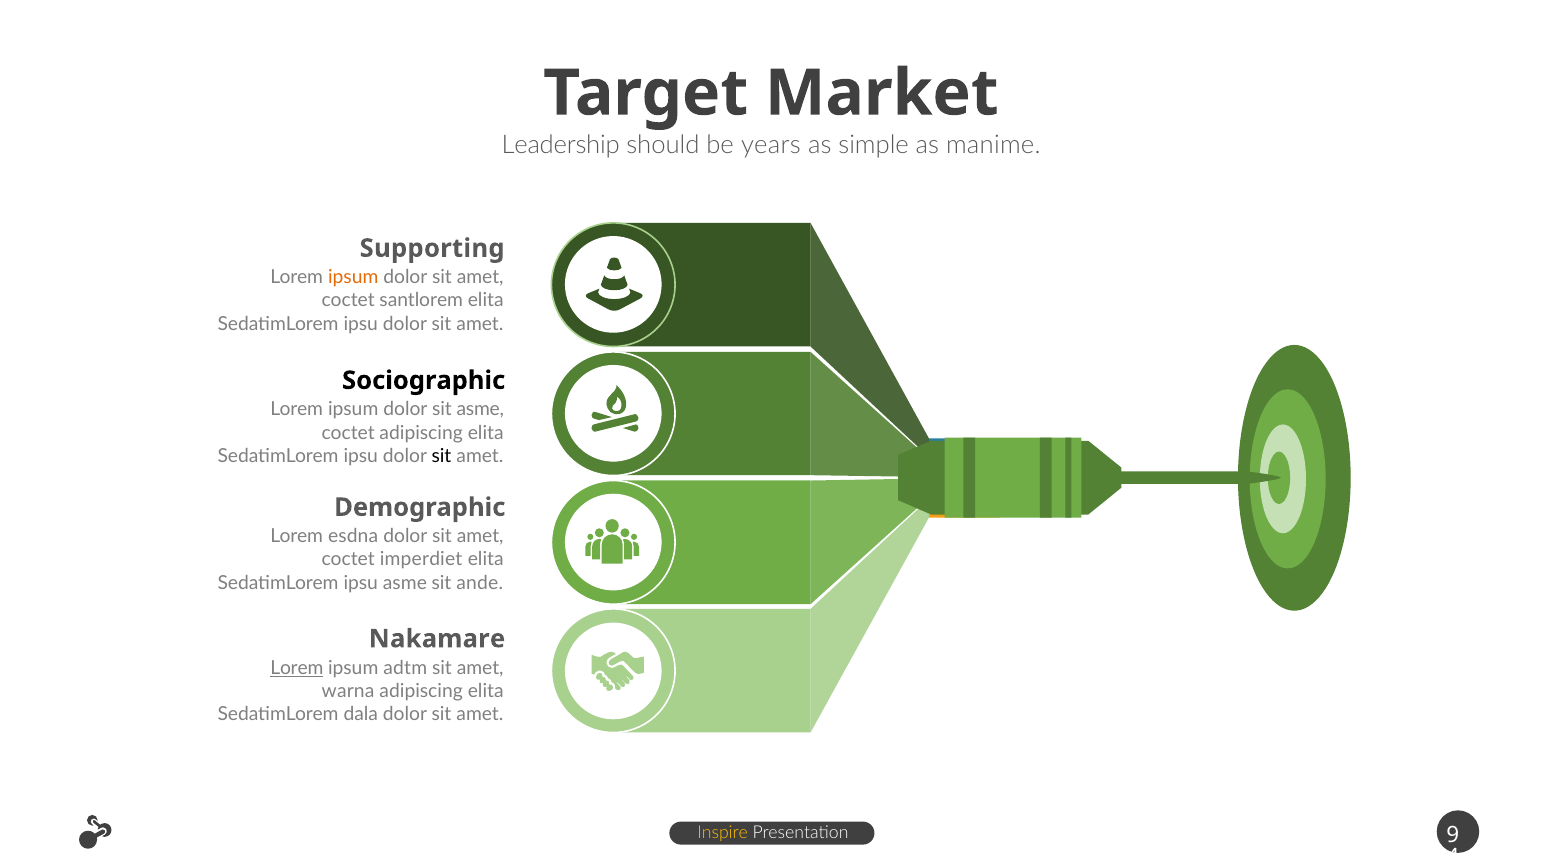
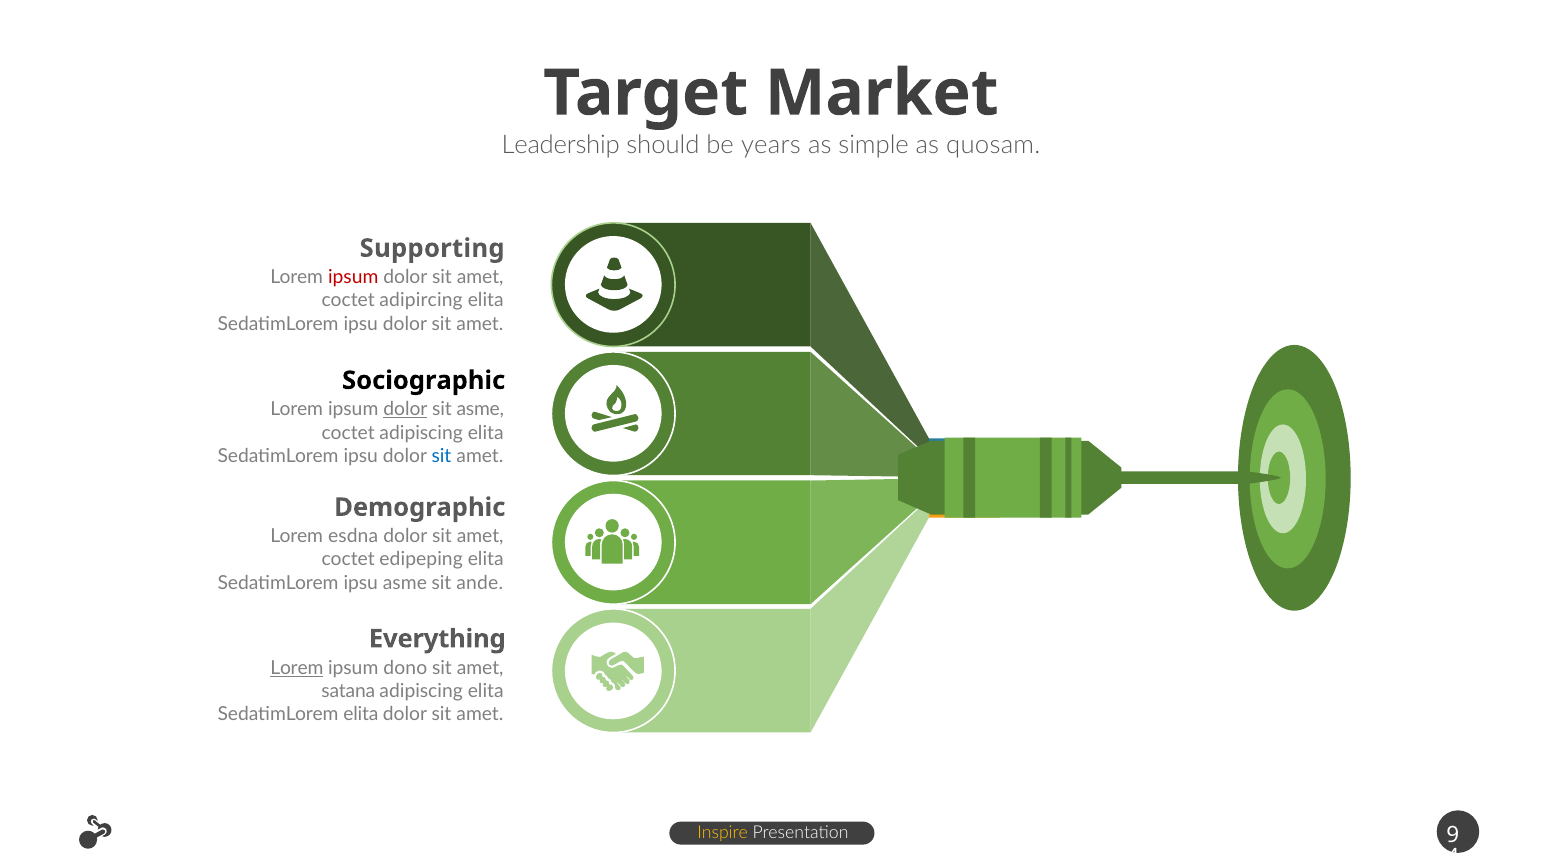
manime: manime -> quosam
ipsum at (353, 277) colour: orange -> red
santlorem: santlorem -> adipircing
dolor at (405, 410) underline: none -> present
sit at (441, 456) colour: black -> blue
imperdiet: imperdiet -> edipeping
Nakamare: Nakamare -> Everything
adtm: adtm -> dono
warna: warna -> satana
SedatimLorem dala: dala -> elita
